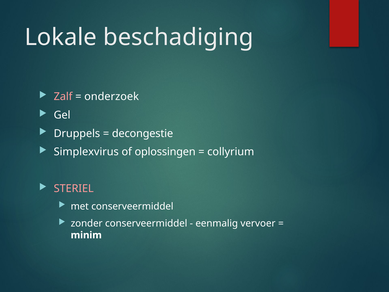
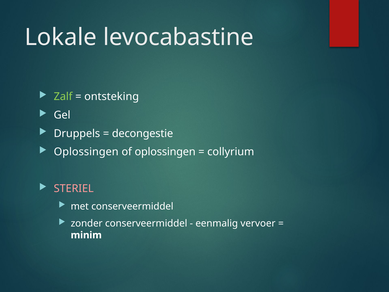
beschadiging: beschadiging -> levocabastine
Zalf colour: pink -> light green
onderzoek: onderzoek -> ontsteking
Simplexvirus at (86, 152): Simplexvirus -> Oplossingen
